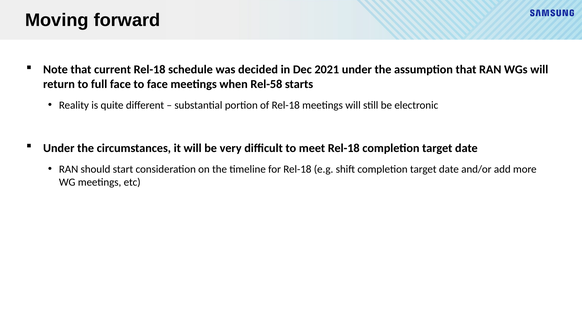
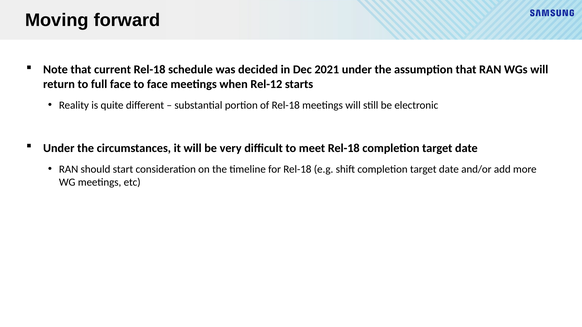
Rel-58: Rel-58 -> Rel-12
